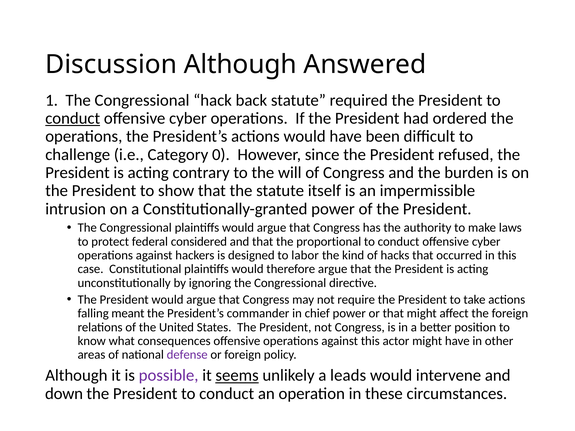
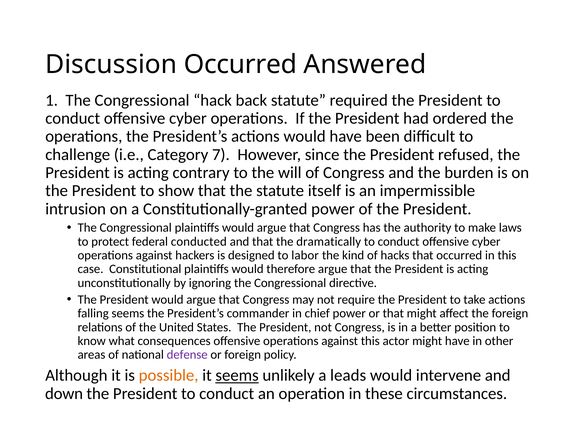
Discussion Although: Although -> Occurred
conduct at (73, 118) underline: present -> none
0: 0 -> 7
considered: considered -> conducted
proportional: proportional -> dramatically
falling meant: meant -> seems
possible colour: purple -> orange
